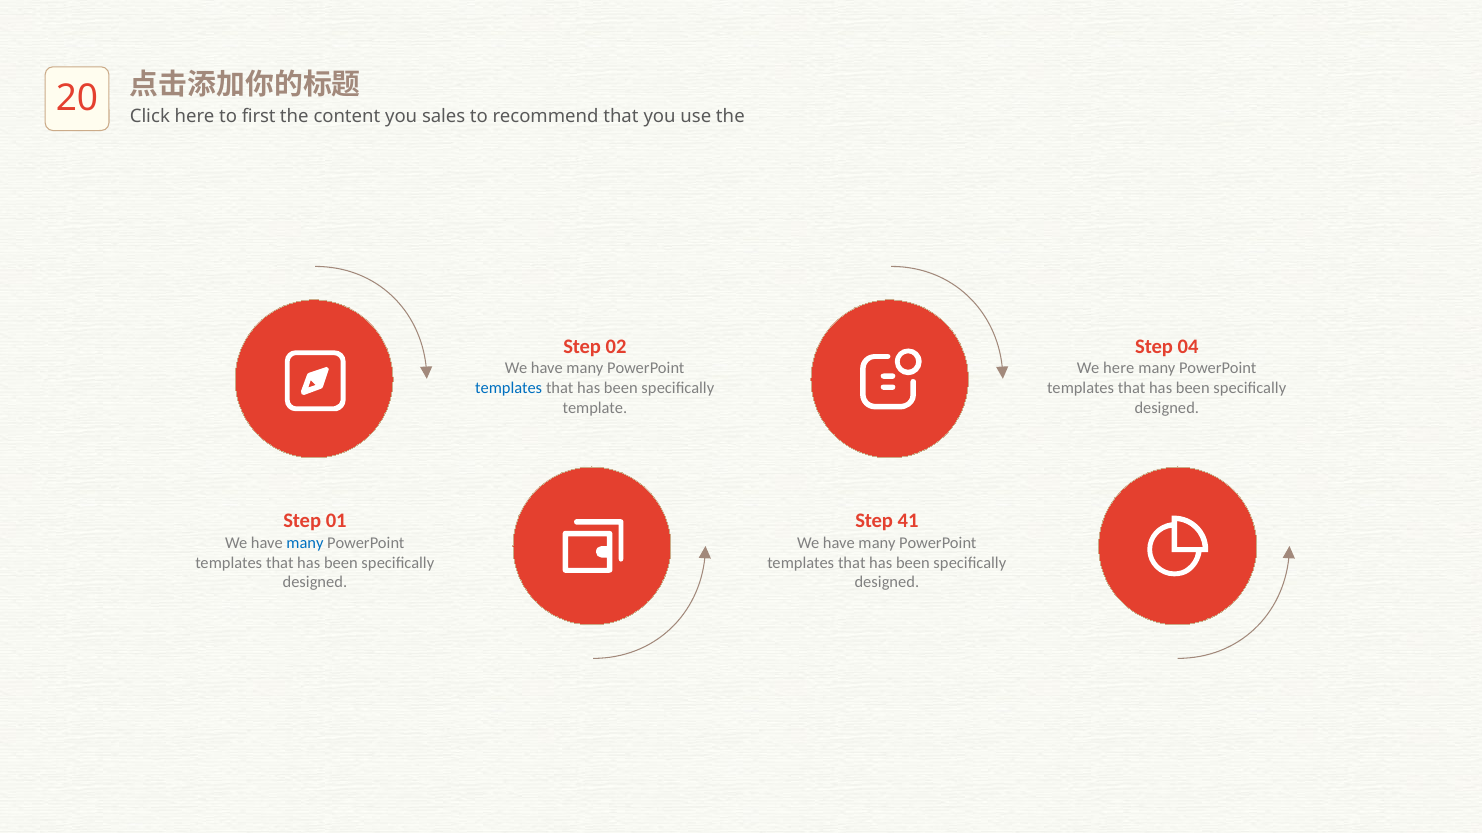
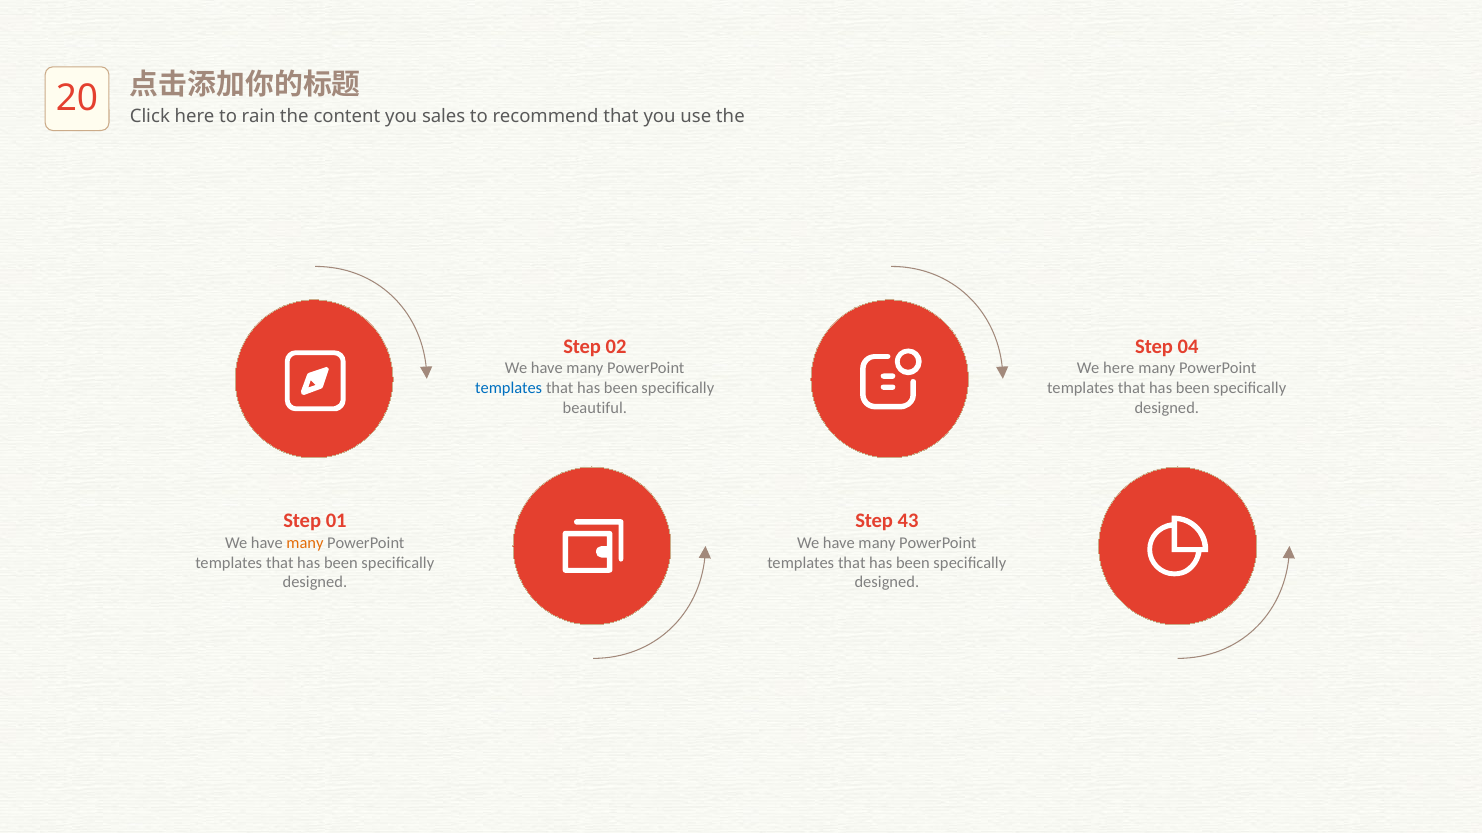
first: first -> rain
template: template -> beautiful
41: 41 -> 43
many at (305, 543) colour: blue -> orange
